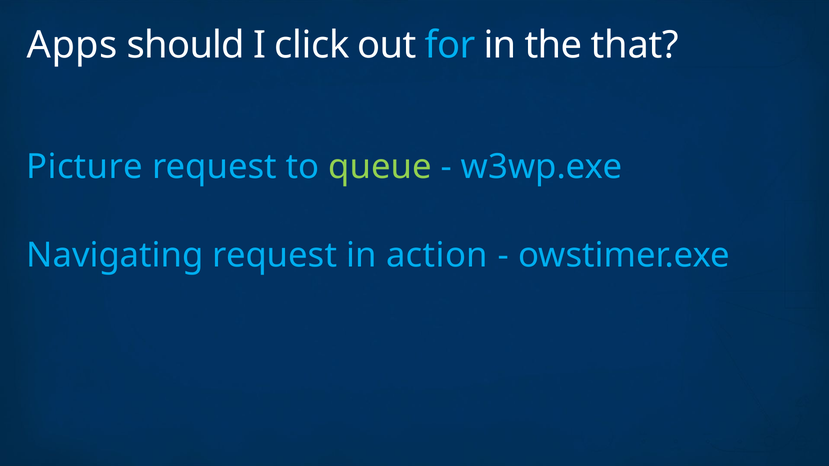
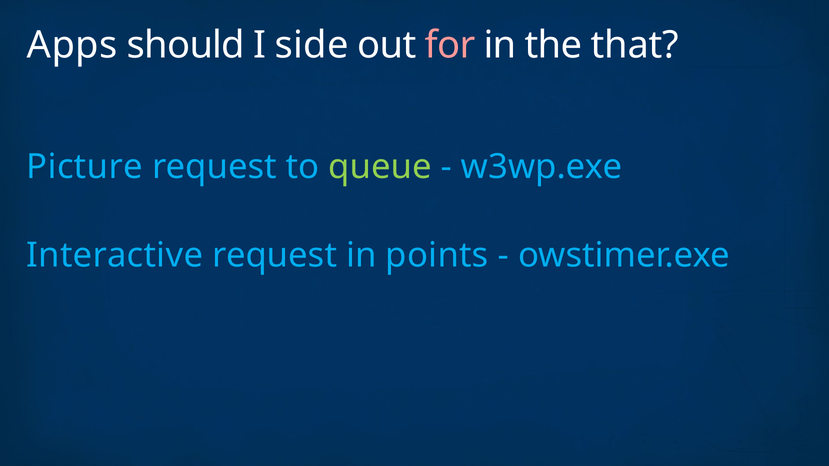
click: click -> side
for colour: light blue -> pink
Navigating: Navigating -> Interactive
action: action -> points
